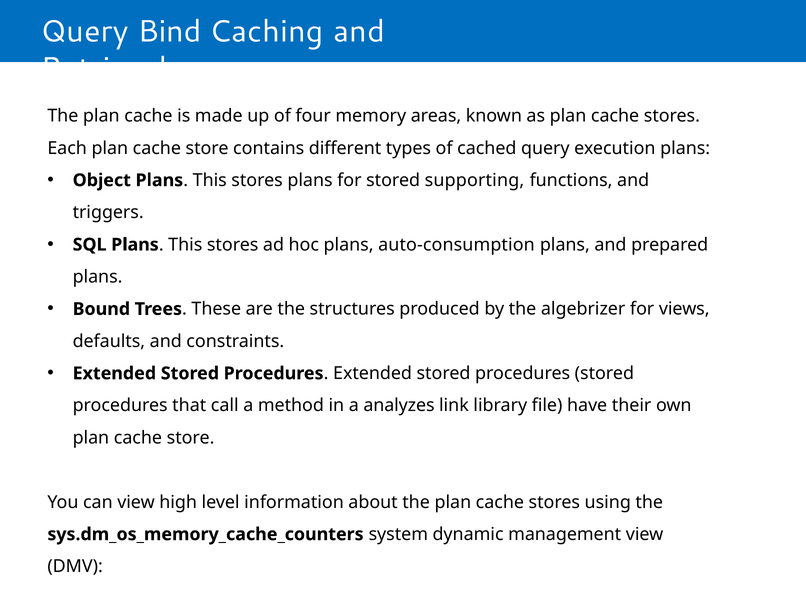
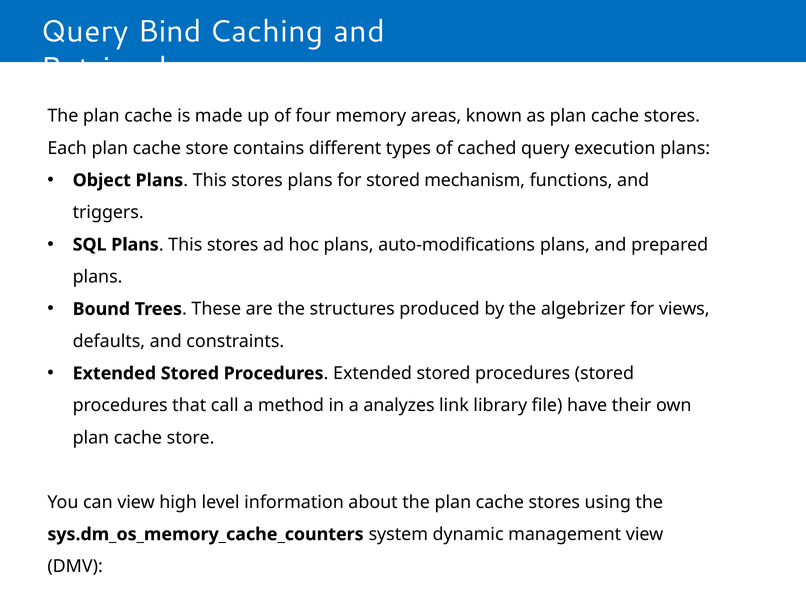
supporting: supporting -> mechanism
auto-consumption: auto-consumption -> auto-modifications
